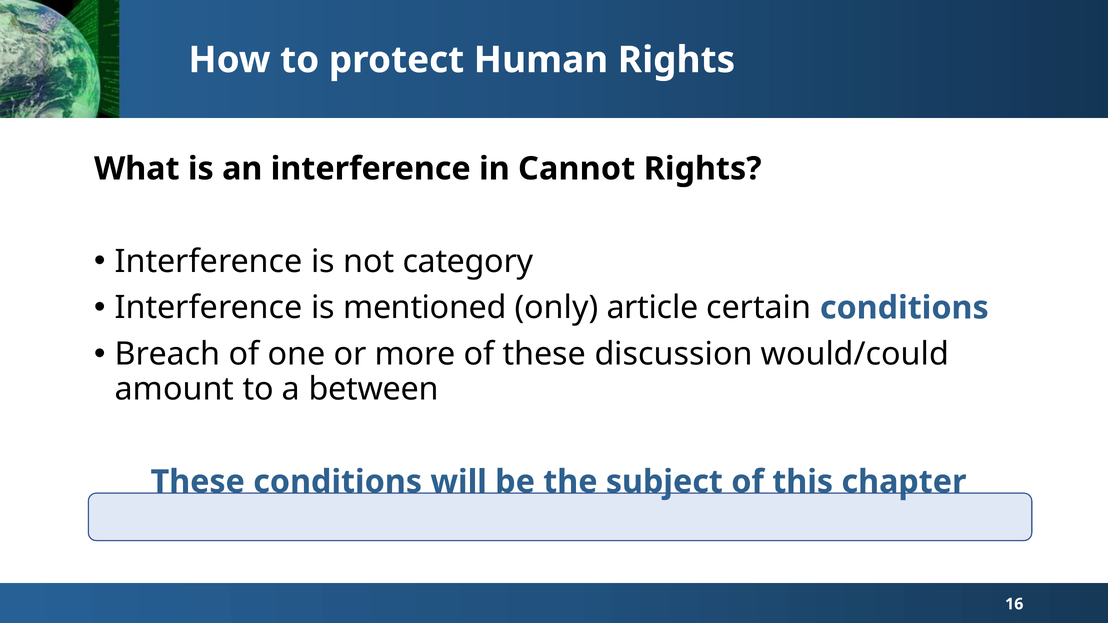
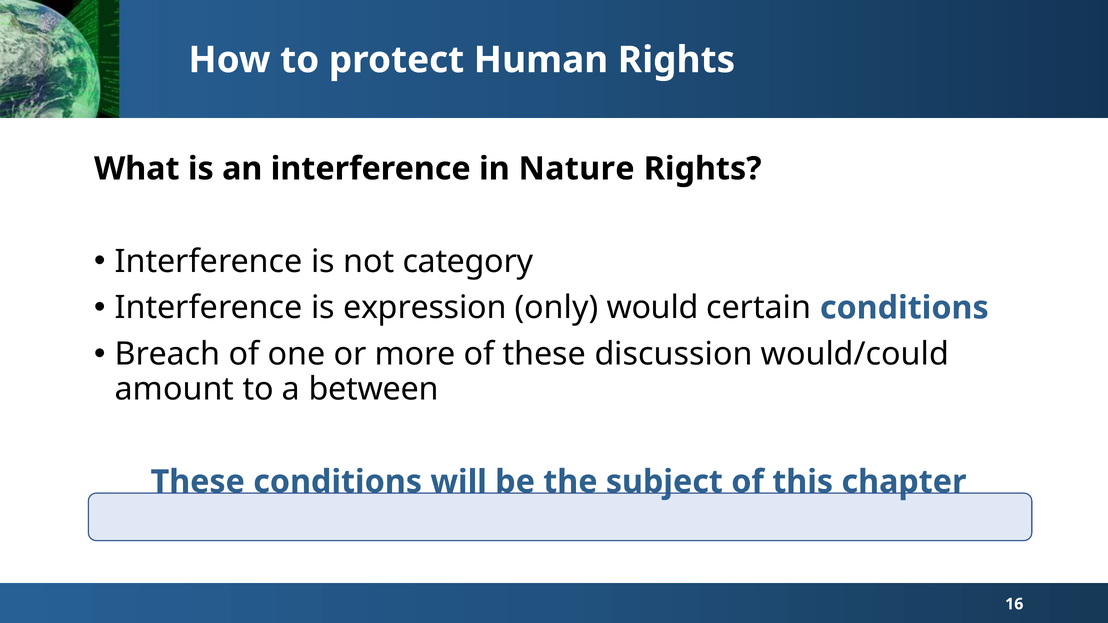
Cannot: Cannot -> Nature
mentioned: mentioned -> expression
article: article -> would
